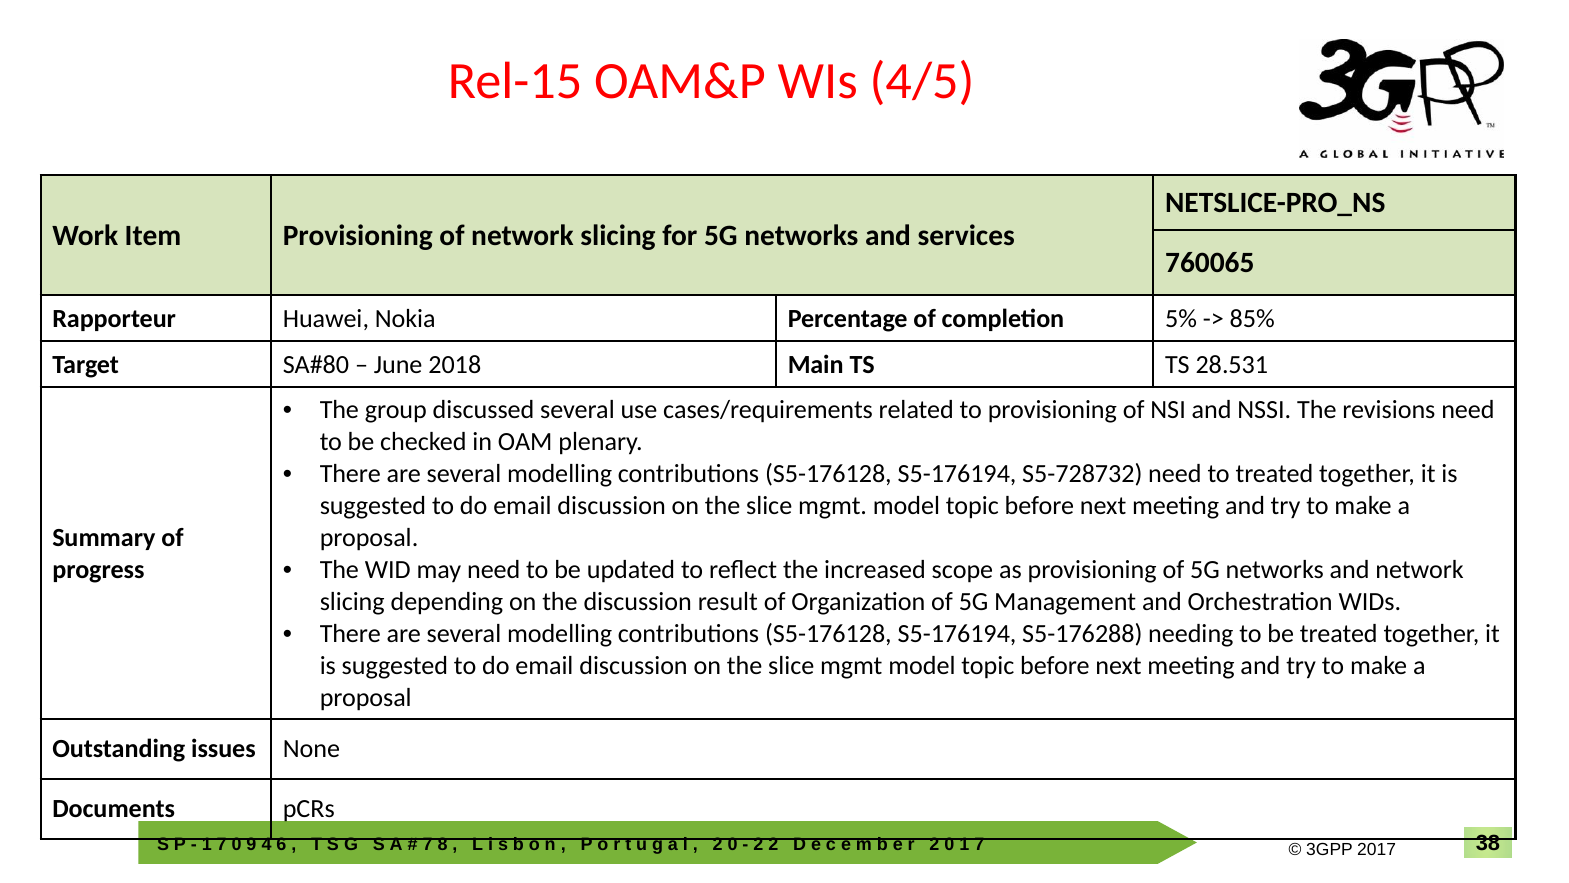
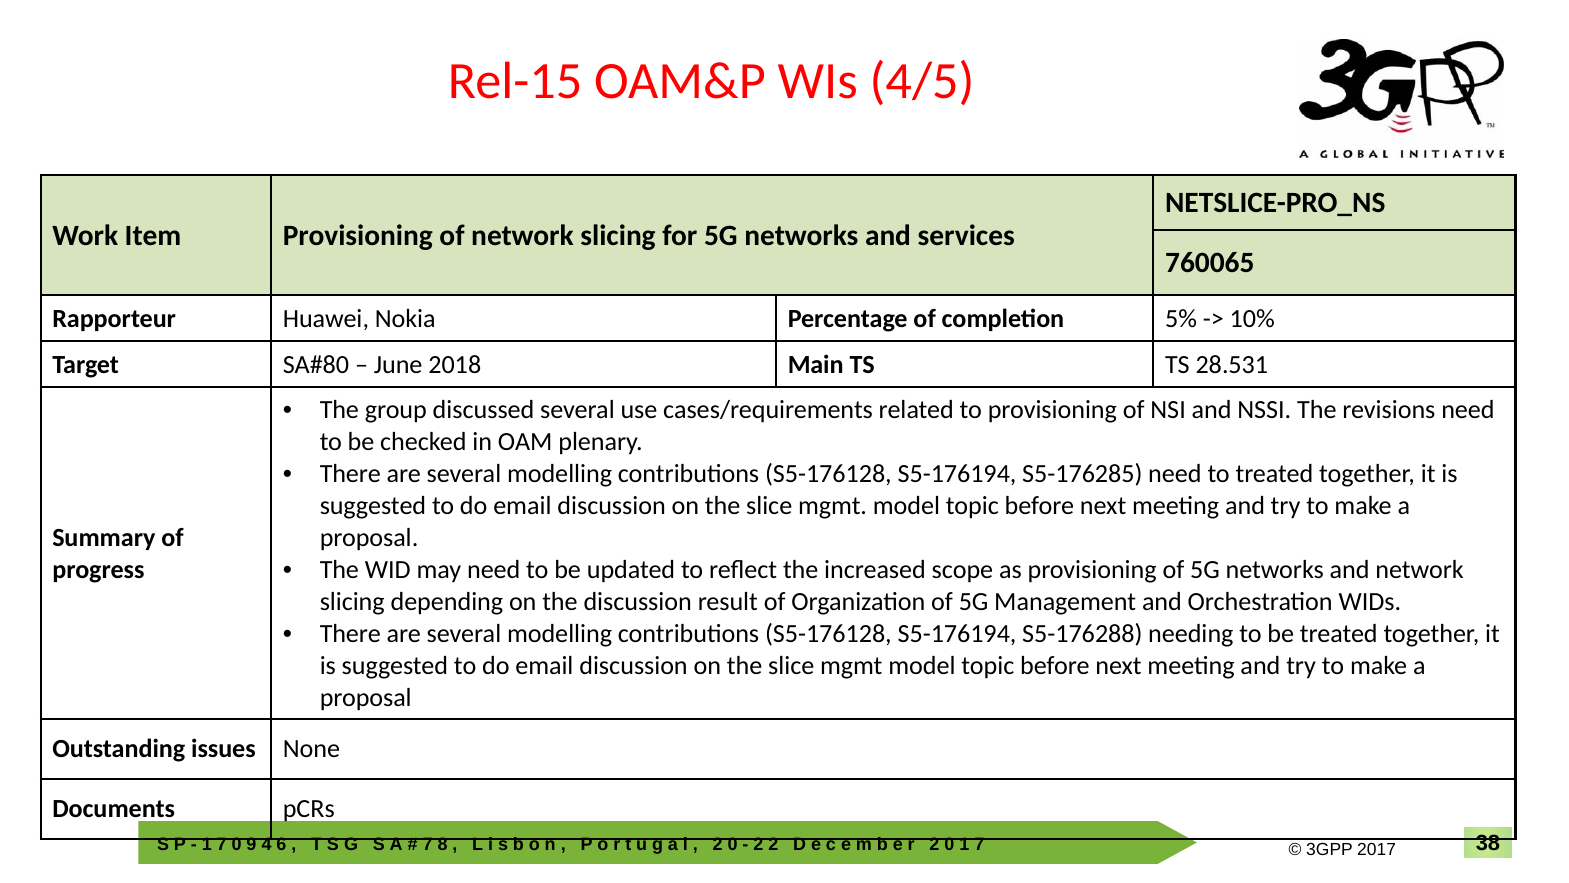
85%: 85% -> 10%
S5-728732: S5-728732 -> S5-176285
